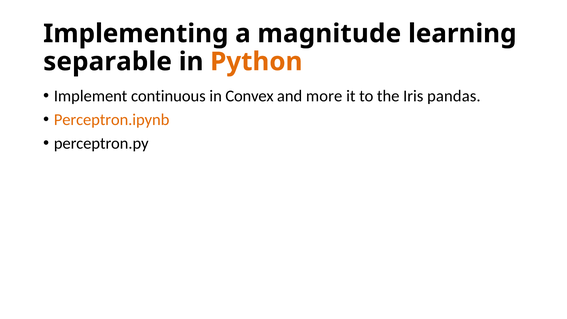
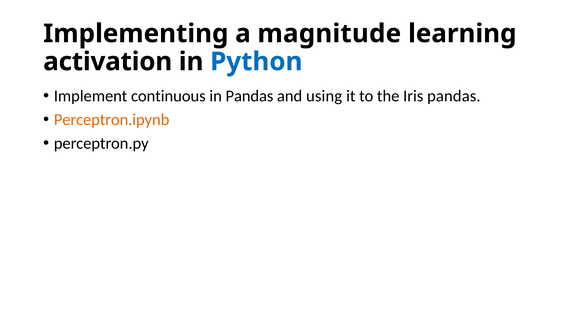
separable: separable -> activation
Python colour: orange -> blue
in Convex: Convex -> Pandas
more: more -> using
